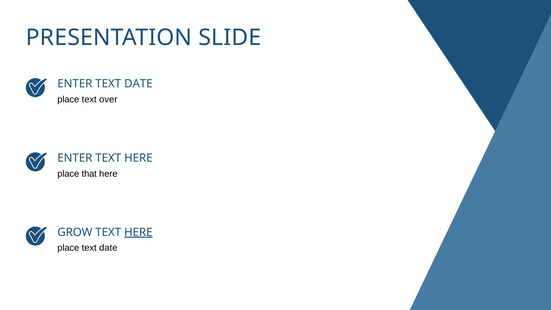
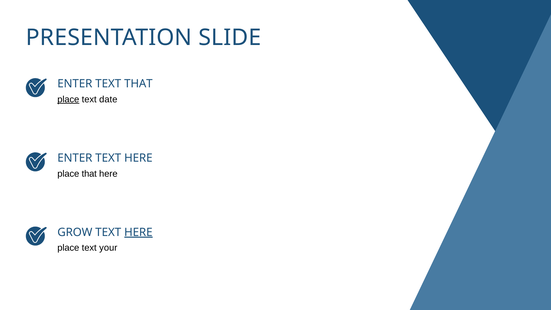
ENTER TEXT DATE: DATE -> THAT
place at (68, 99) underline: none -> present
over: over -> date
place text date: date -> your
